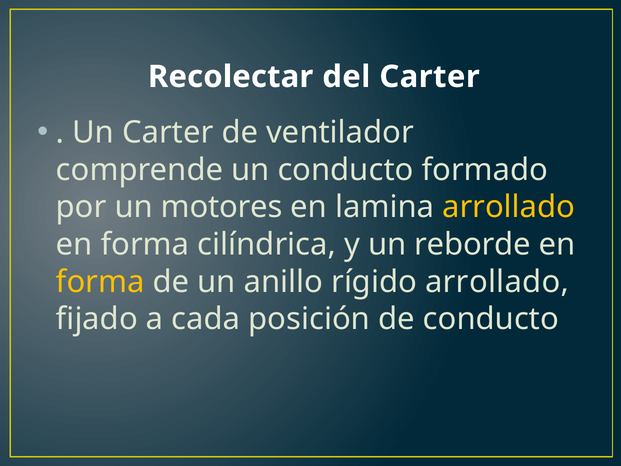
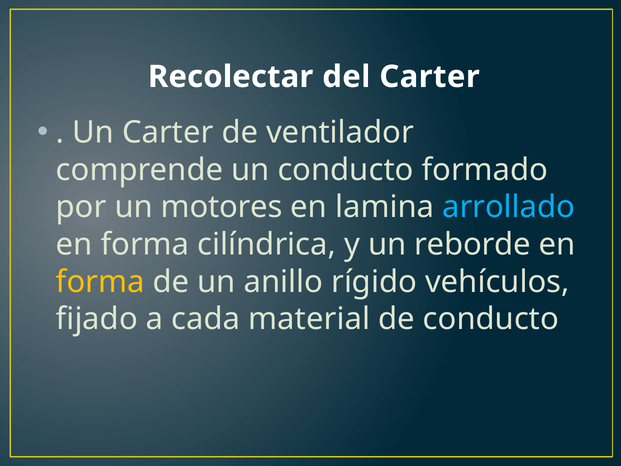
arrollado at (509, 207) colour: yellow -> light blue
rígido arrollado: arrollado -> vehículos
posición: posición -> material
